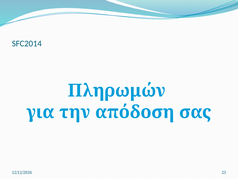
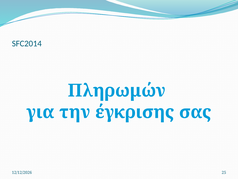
απόδοση: απόδοση -> έγκρισης
